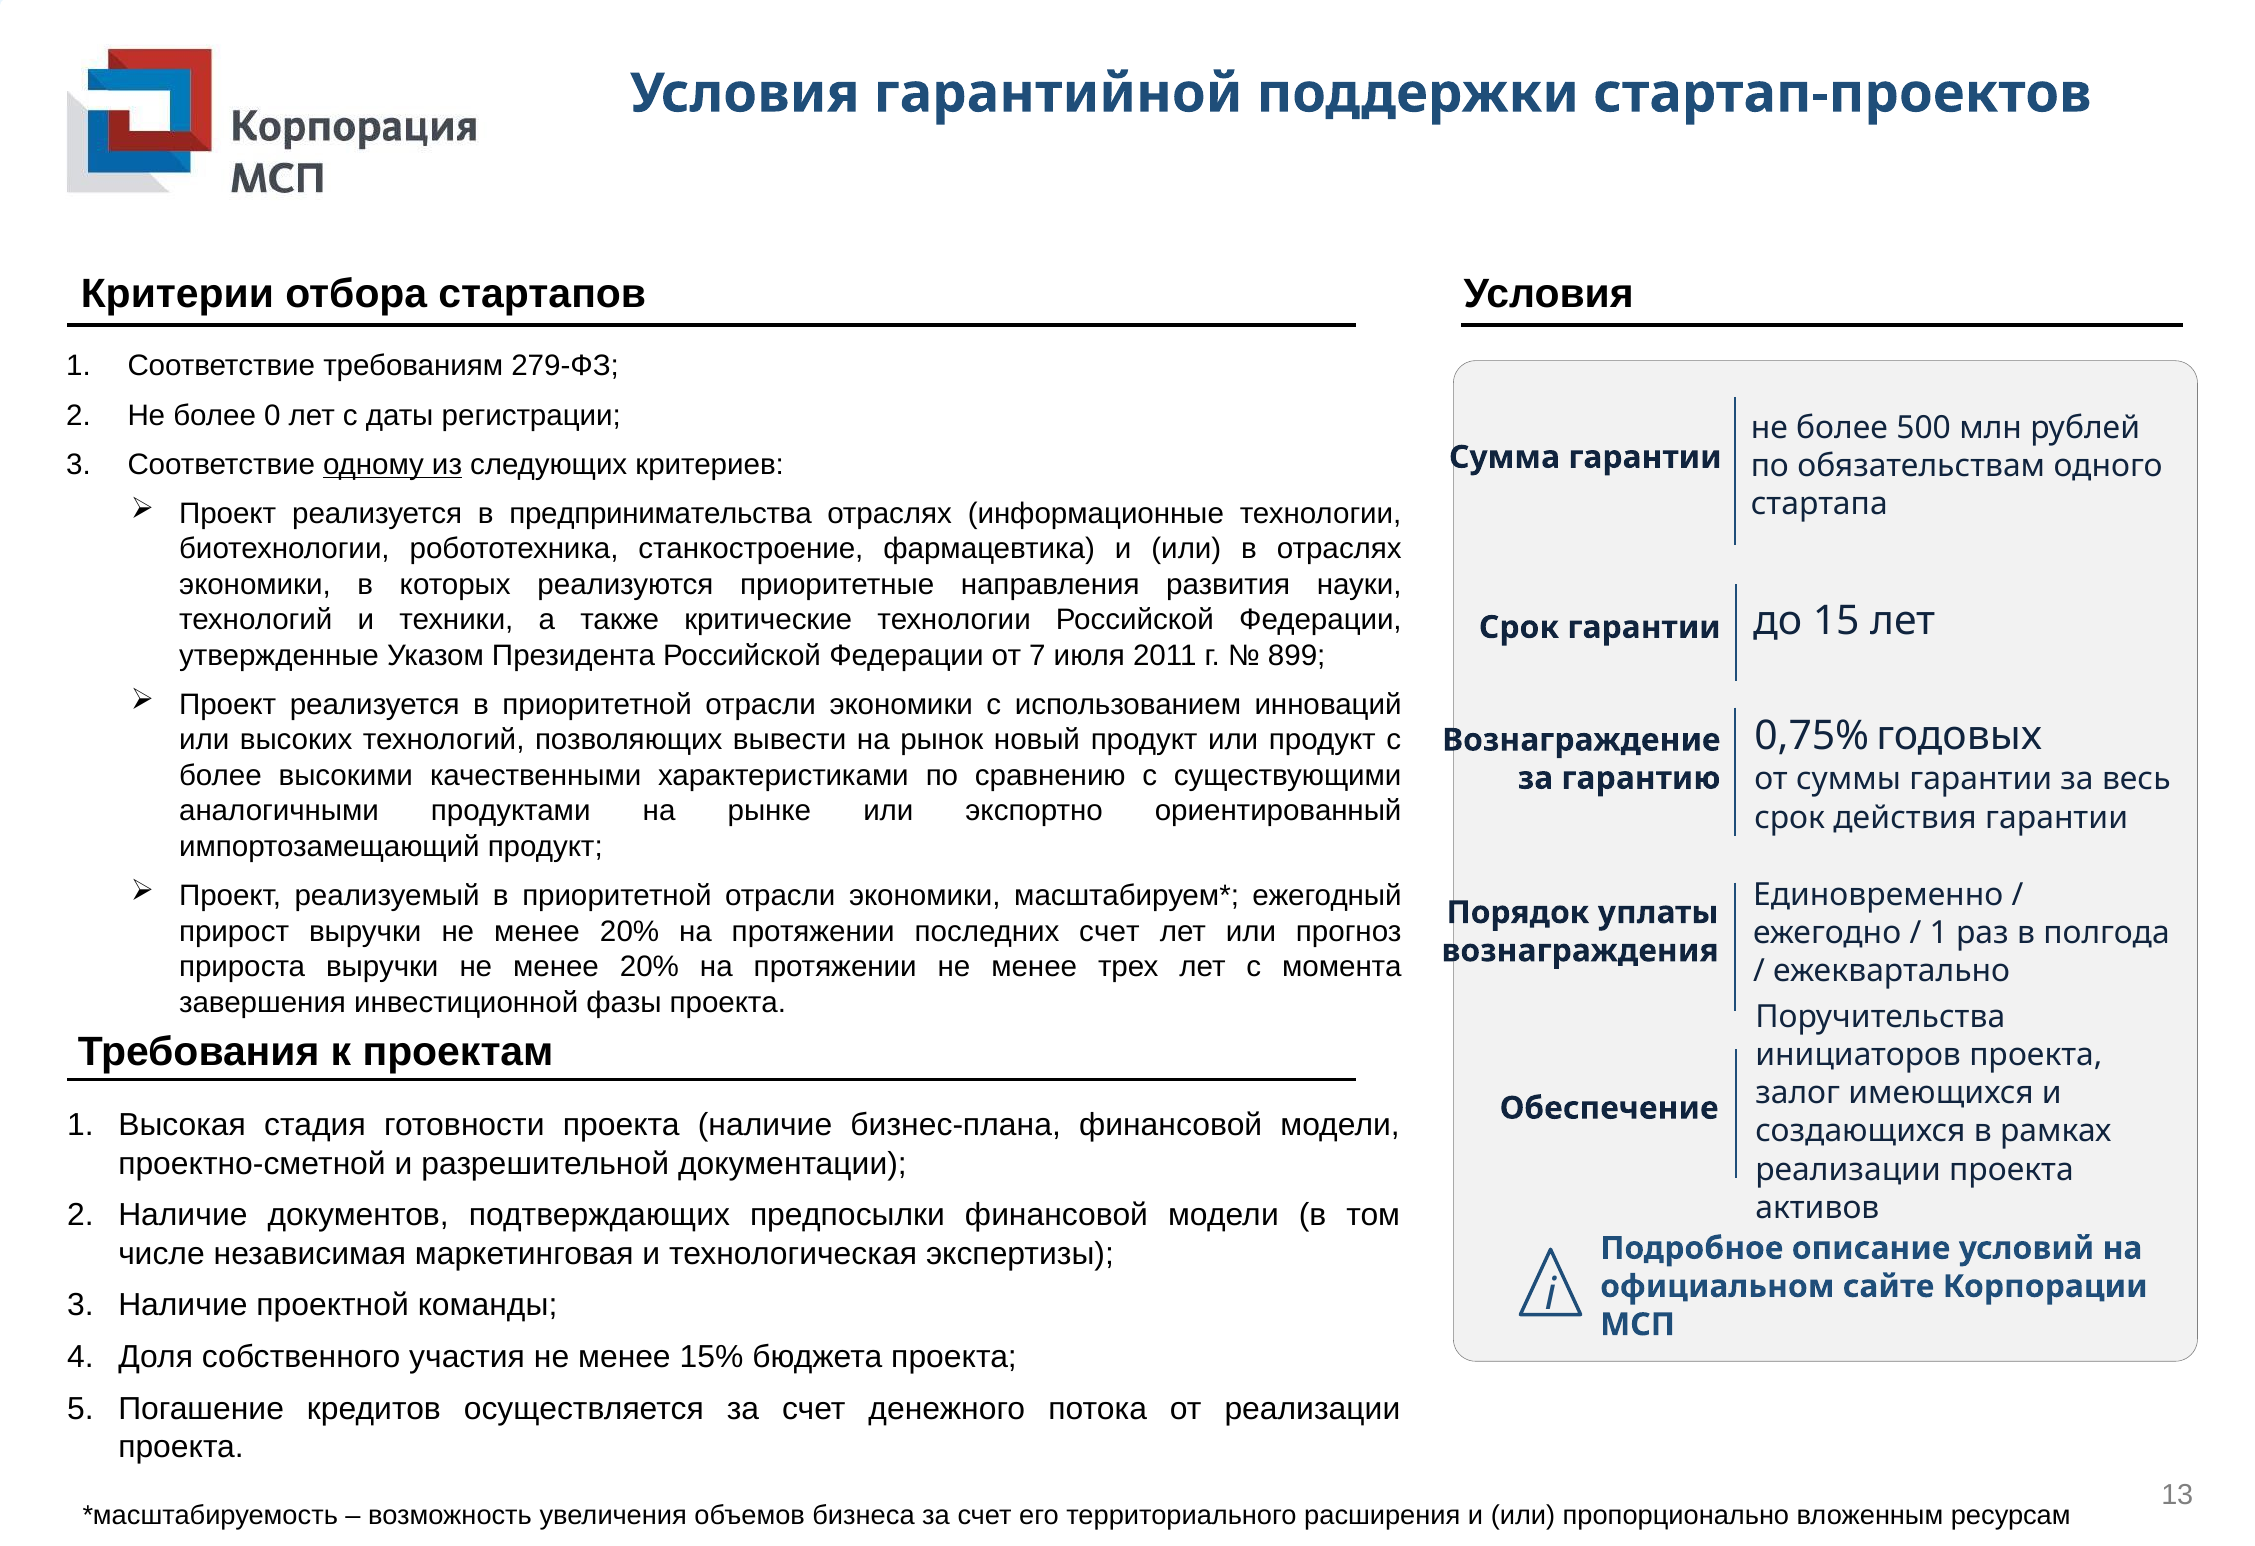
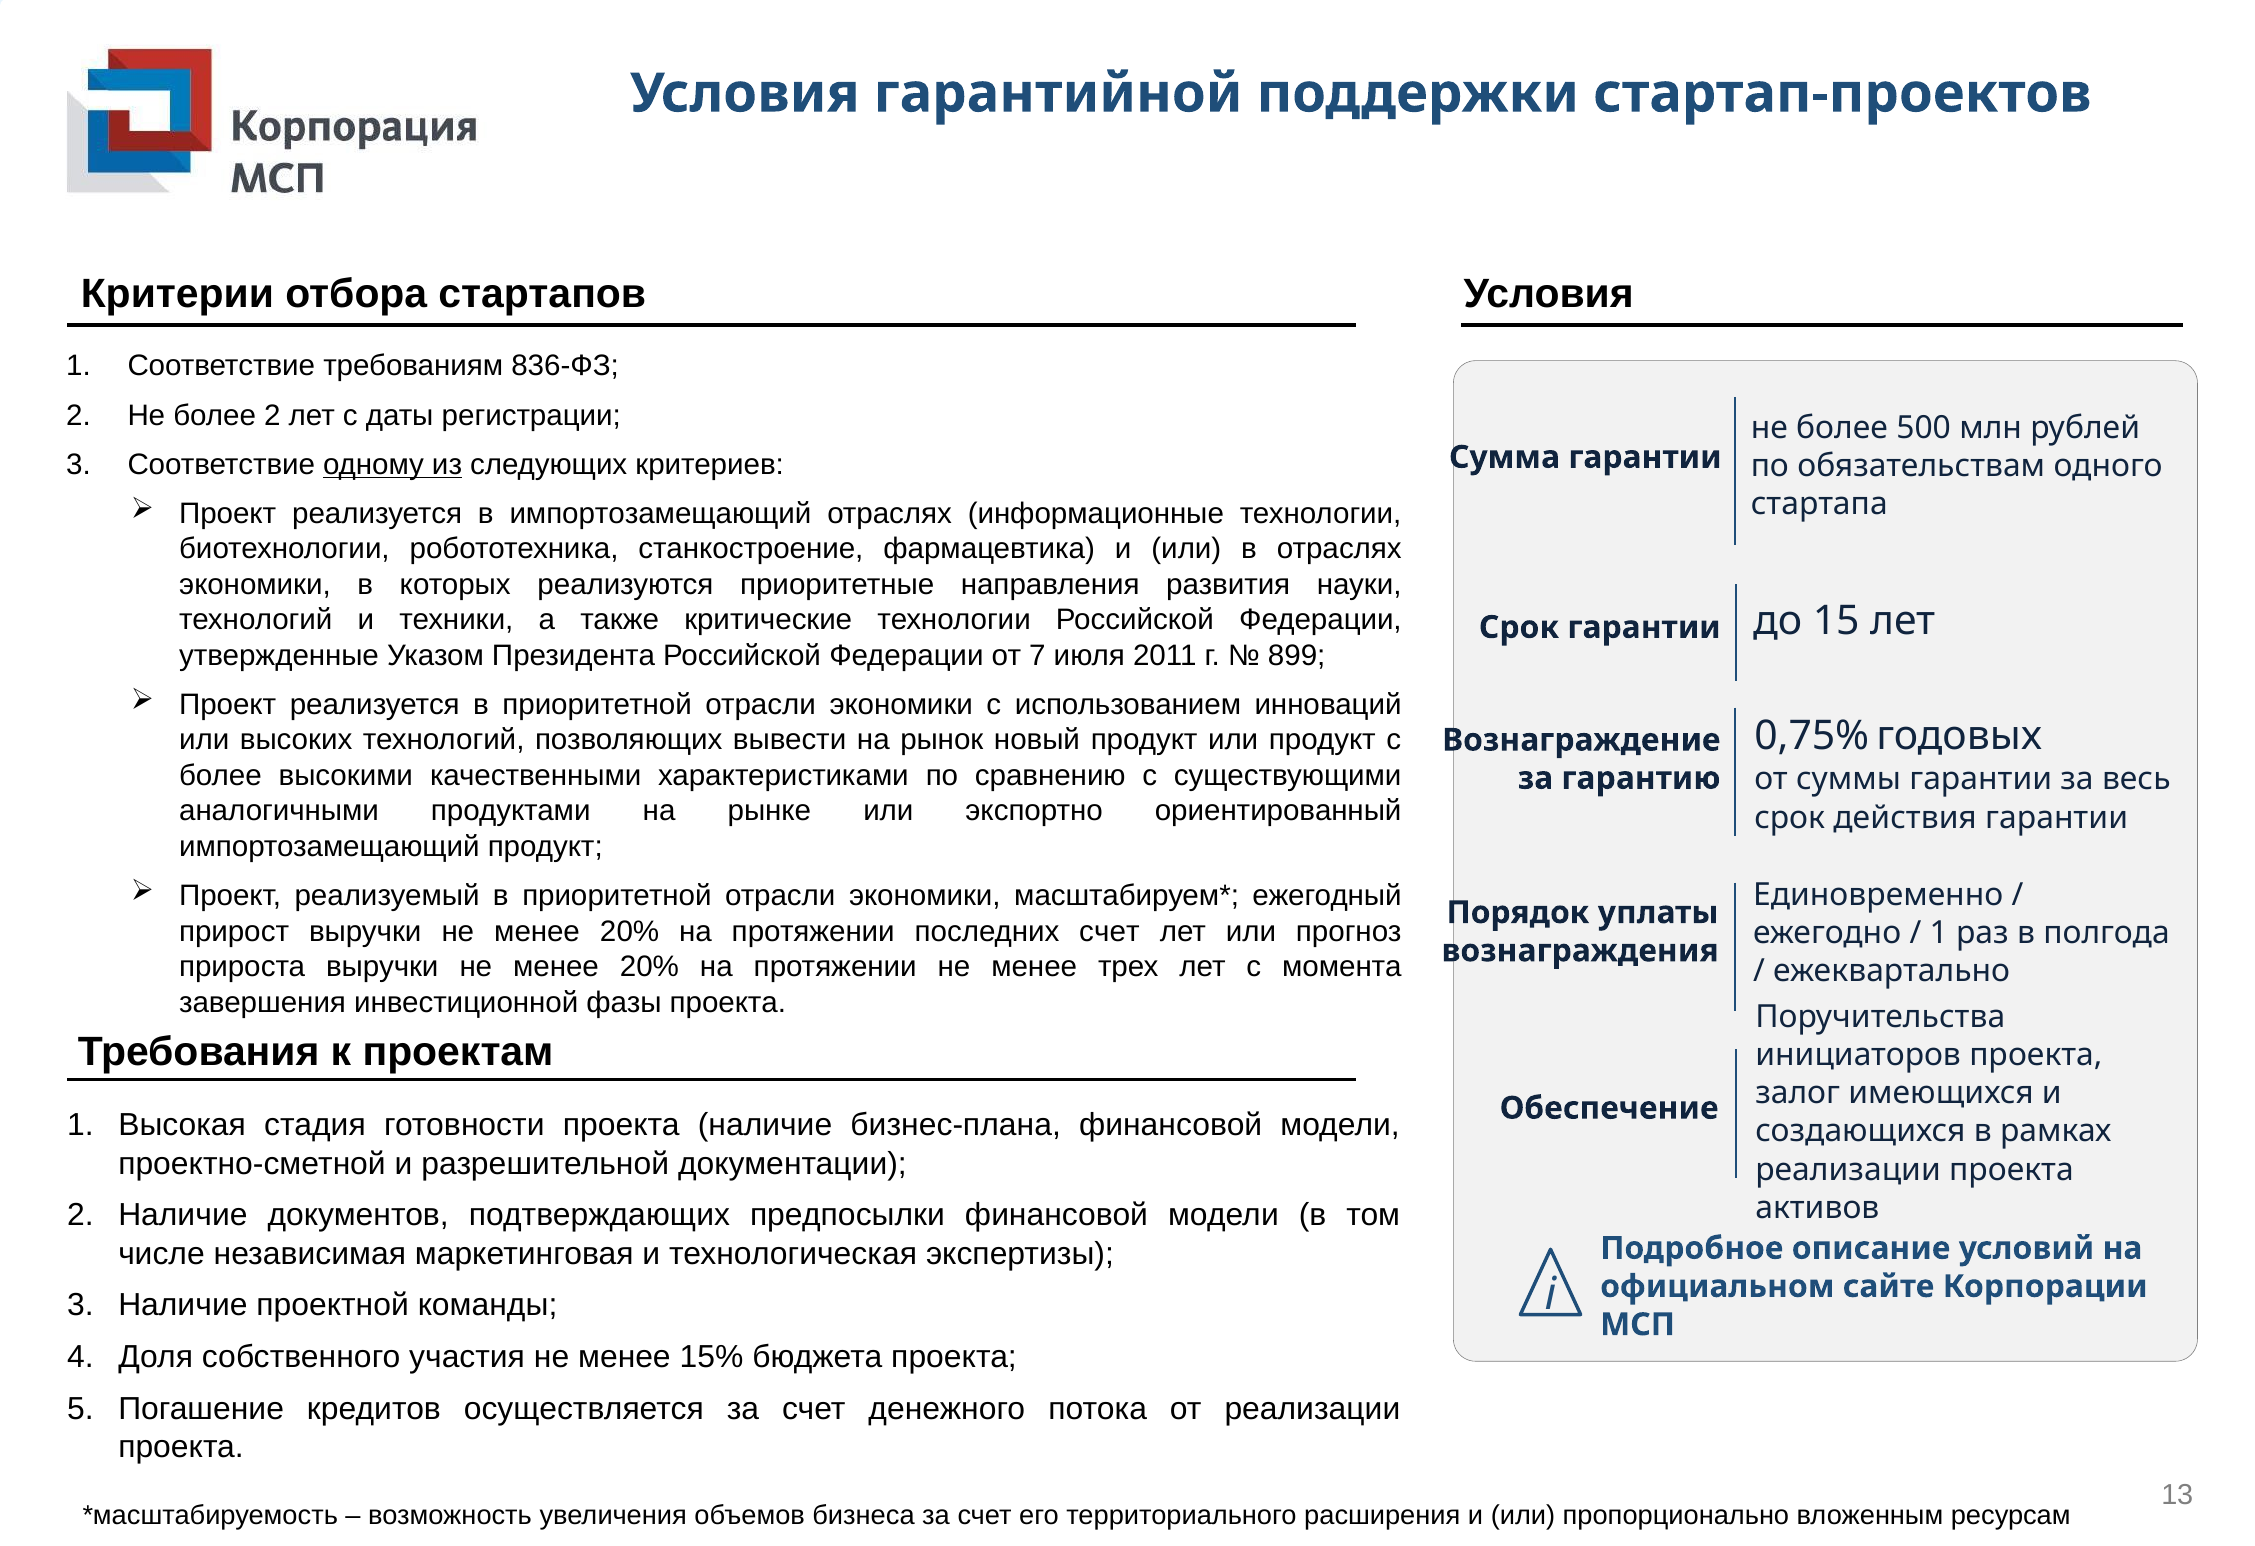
279-ФЗ: 279-ФЗ -> 836-ФЗ
более 0: 0 -> 2
в предпринимательства: предпринимательства -> импортозамещающий
